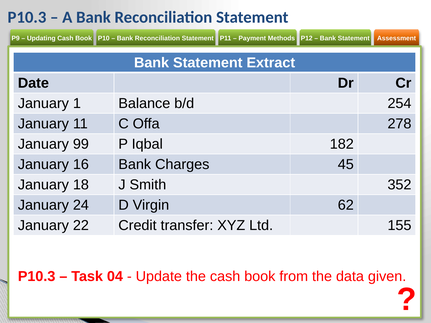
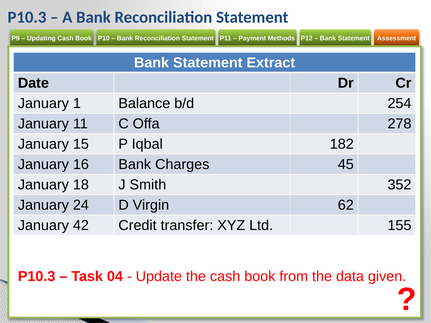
99: 99 -> 15
22: 22 -> 42
